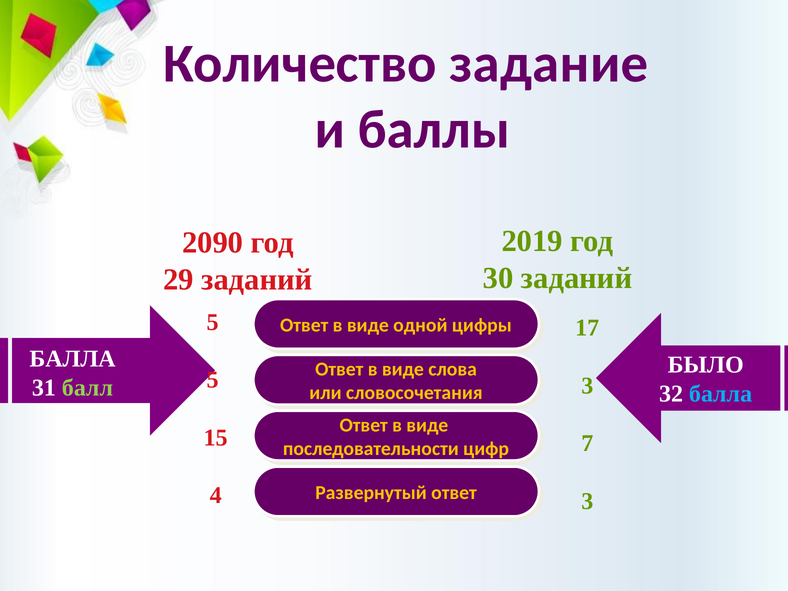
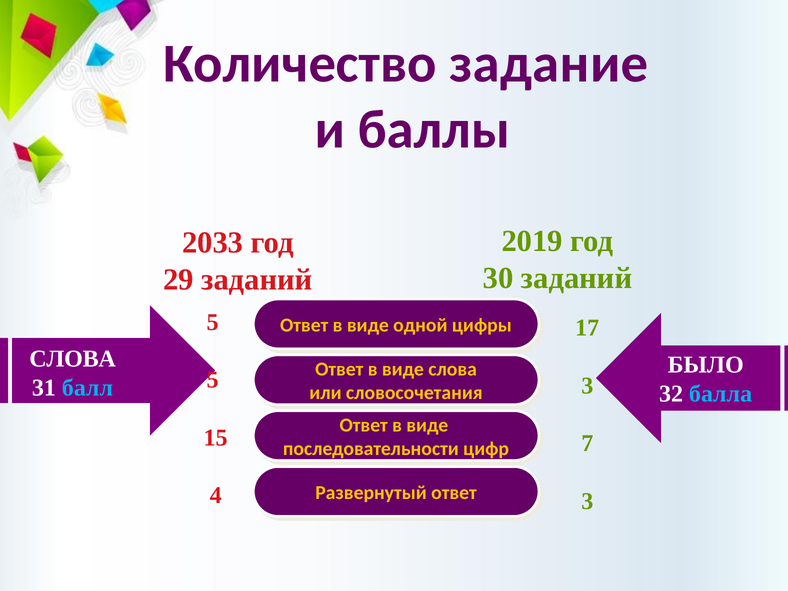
2090: 2090 -> 2033
БАЛЛА at (73, 359): БАЛЛА -> СЛОВА
балл colour: light green -> light blue
